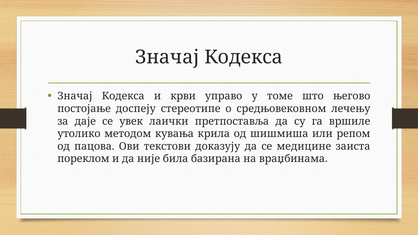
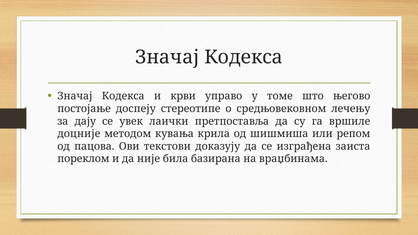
даје: даје -> дају
утолико: утолико -> доцније
медицине: медицине -> изграђена
